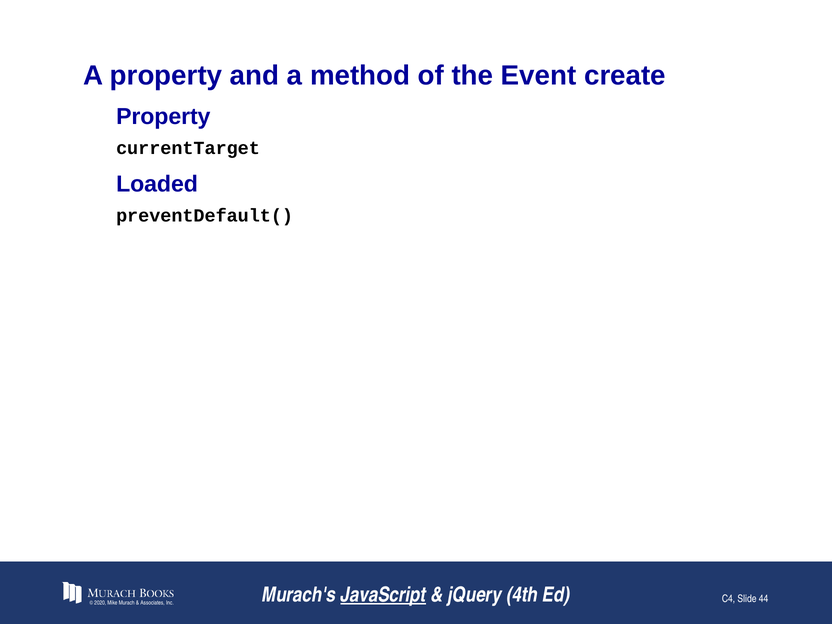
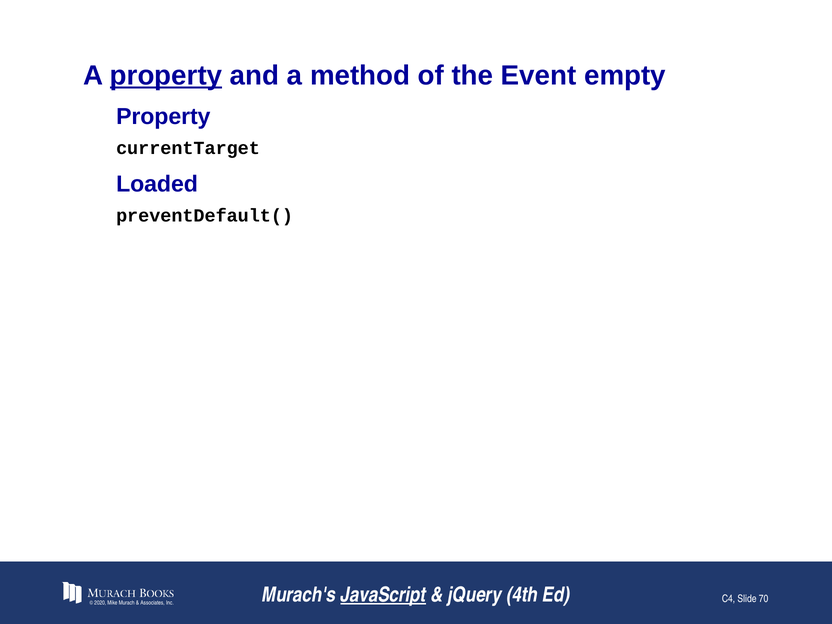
property at (166, 76) underline: none -> present
create: create -> empty
44: 44 -> 70
